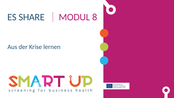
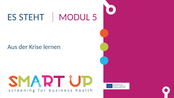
SHARE: SHARE -> STEHT
8: 8 -> 5
